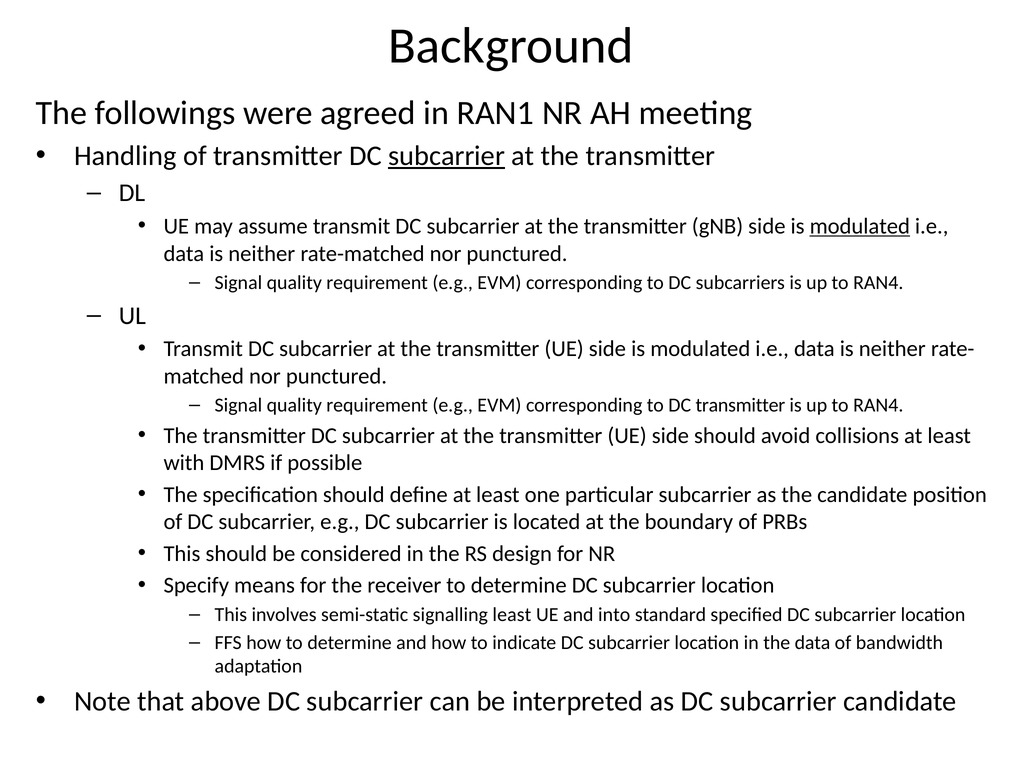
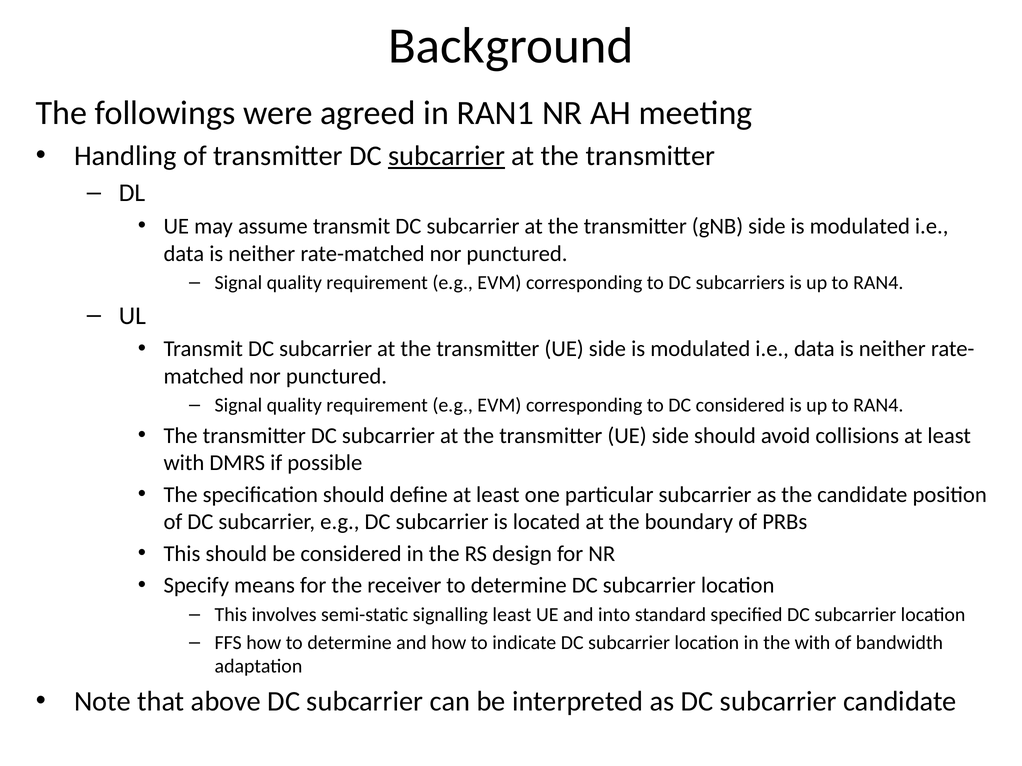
modulated at (860, 226) underline: present -> none
DC transmitter: transmitter -> considered
the data: data -> with
